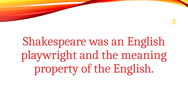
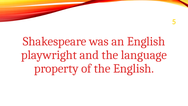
meaning: meaning -> language
